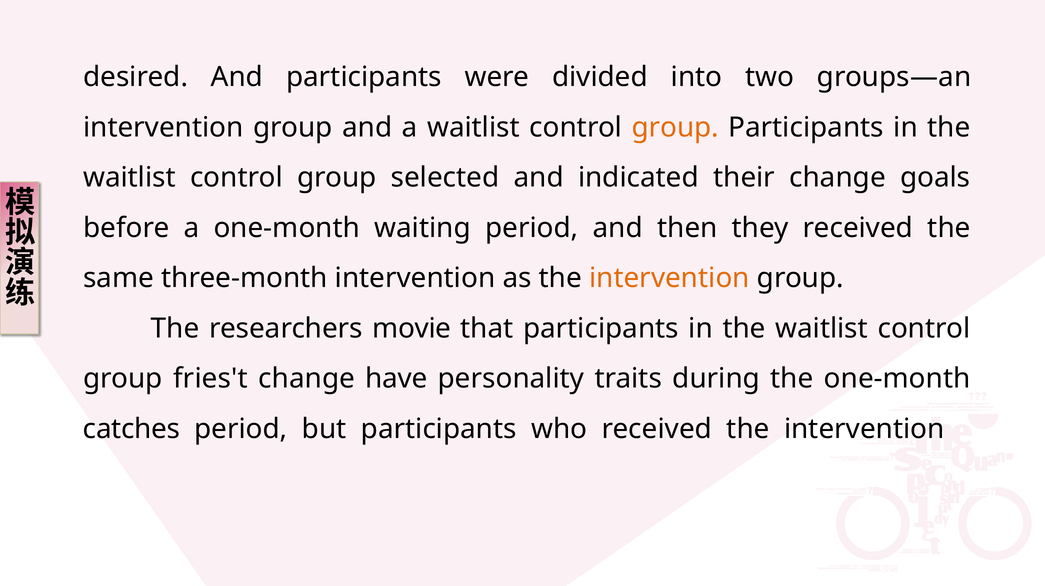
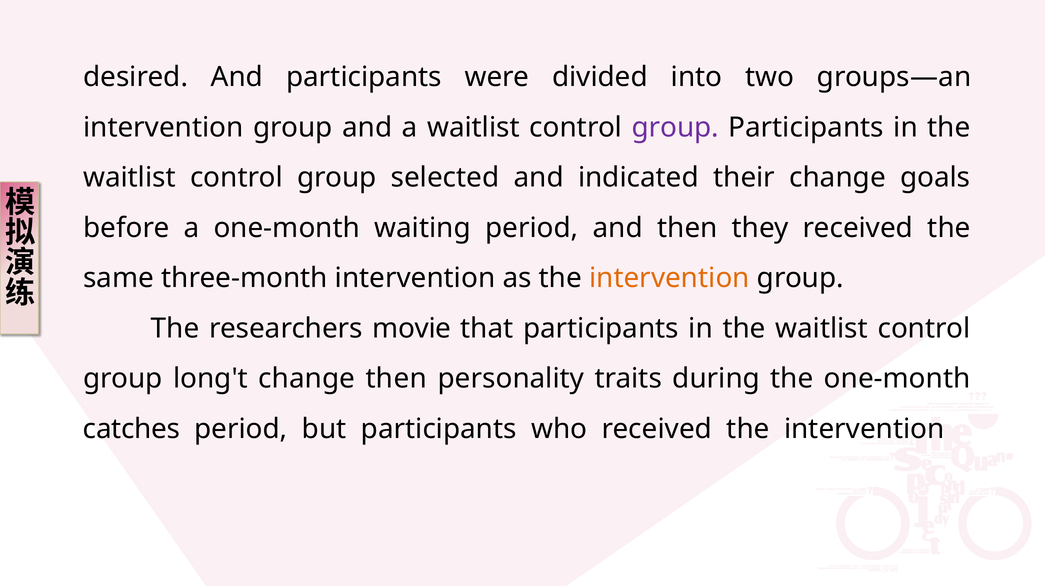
group at (675, 127) colour: orange -> purple
fries't: fries't -> long't
change have: have -> then
